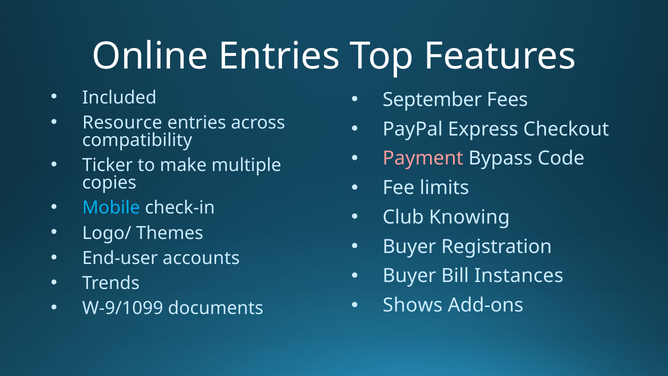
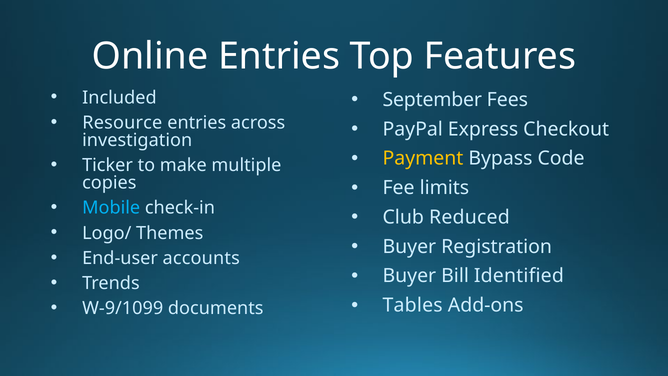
compatibility: compatibility -> investigation
Payment colour: pink -> yellow
Knowing: Knowing -> Reduced
Instances: Instances -> Identified
Shows: Shows -> Tables
